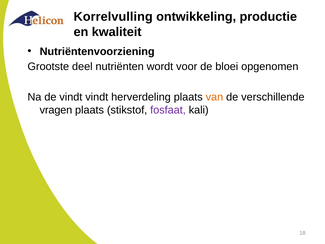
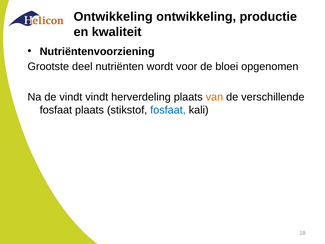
Korrelvulling at (113, 17): Korrelvulling -> Ontwikkeling
vragen at (56, 110): vragen -> fosfaat
fosfaat at (168, 110) colour: purple -> blue
